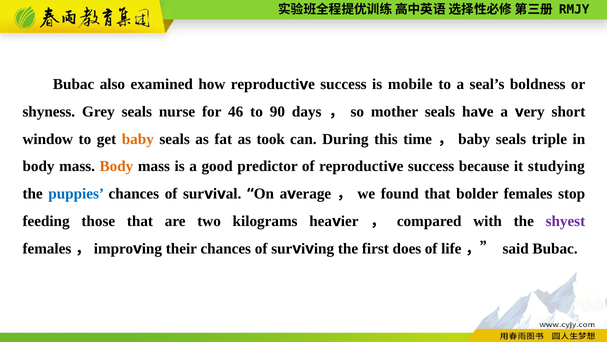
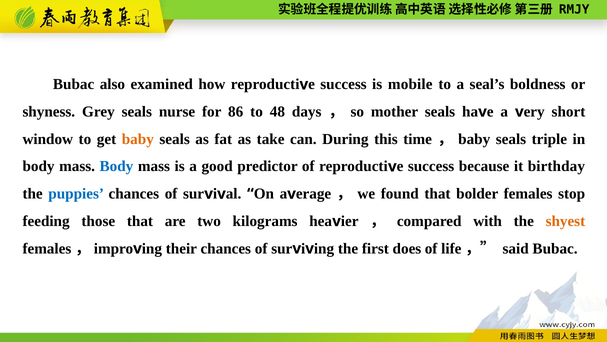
46: 46 -> 86
90: 90 -> 48
took: took -> take
Body at (116, 166) colour: orange -> blue
studying: studying -> birthday
shyest colour: purple -> orange
